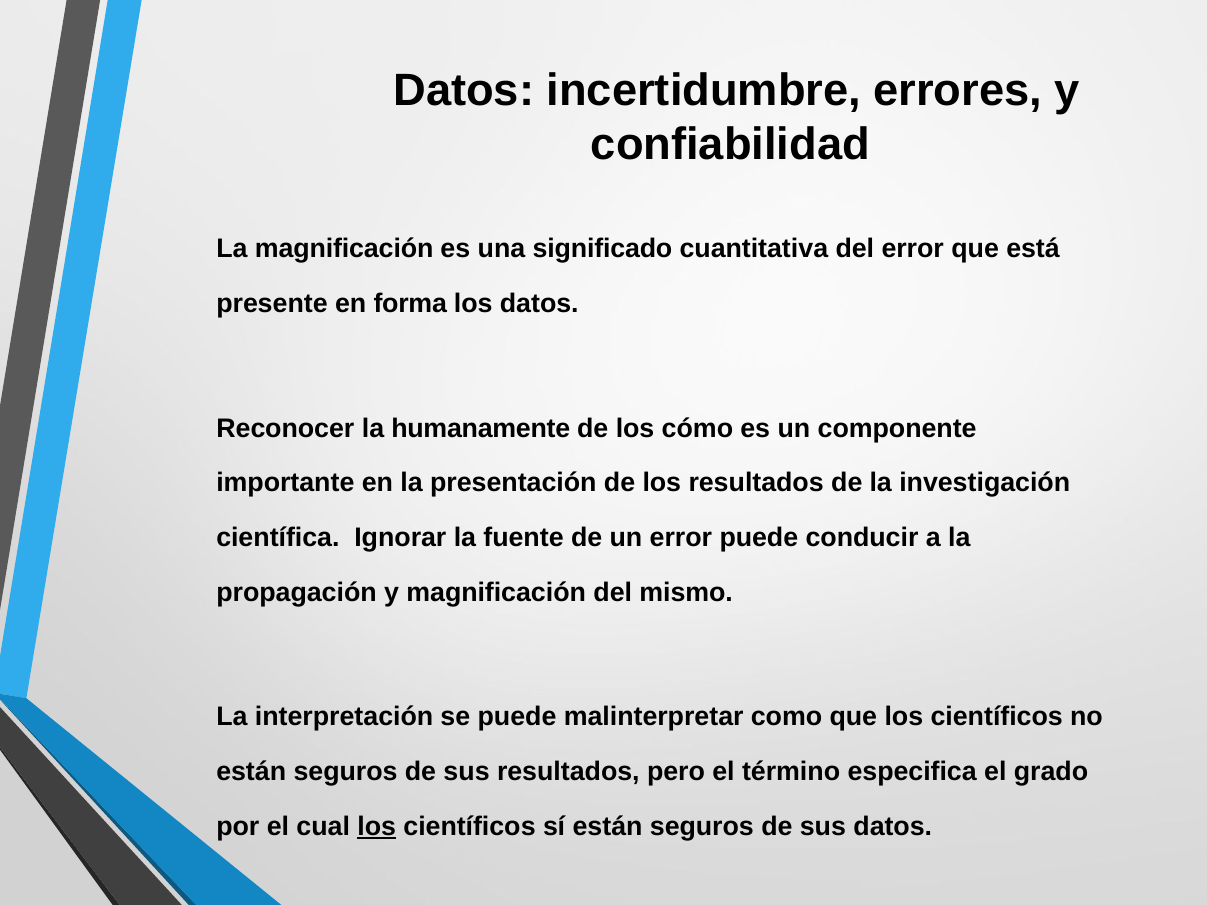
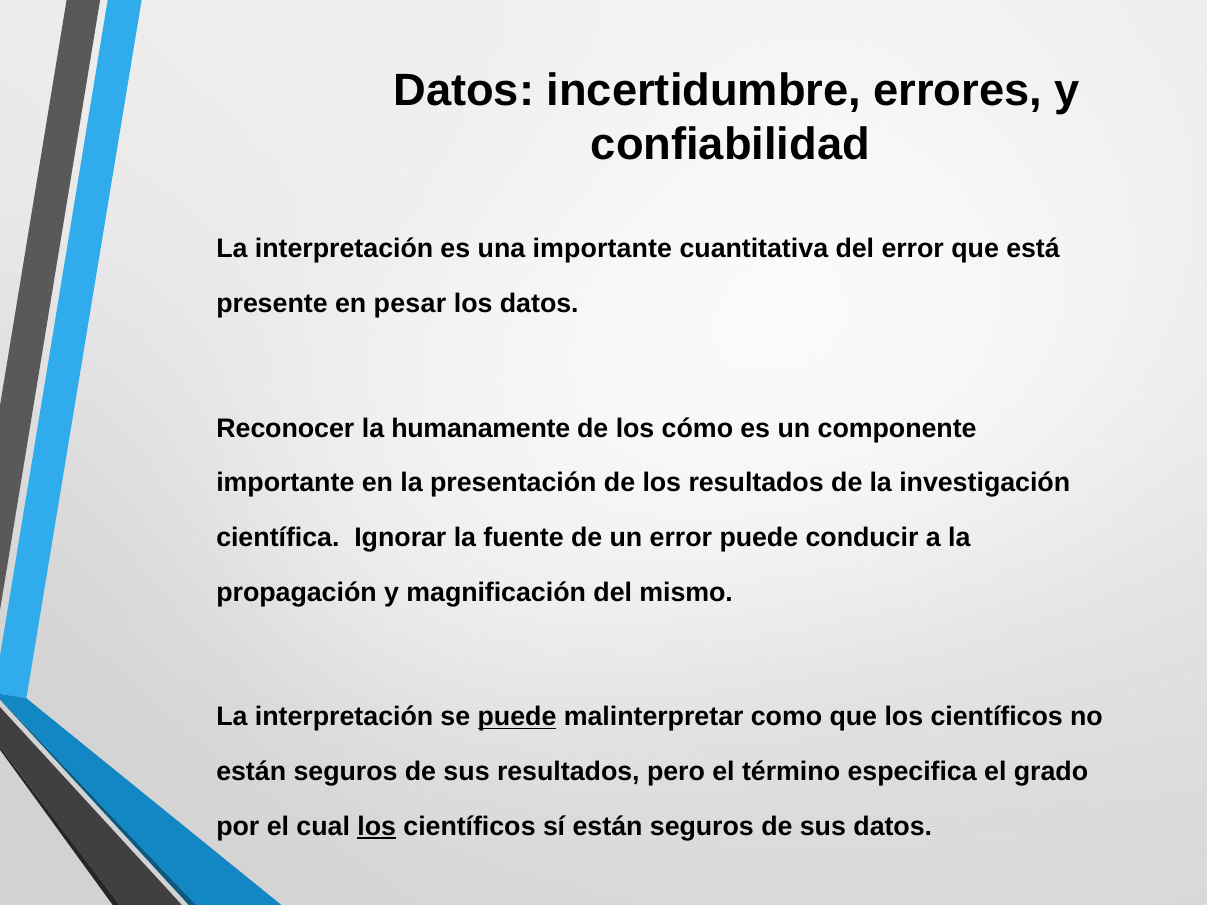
magnificación at (344, 249): magnificación -> interpretación
una significado: significado -> importante
forma: forma -> pesar
puede at (517, 717) underline: none -> present
